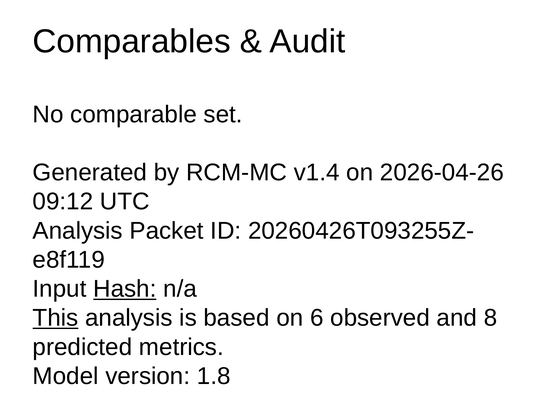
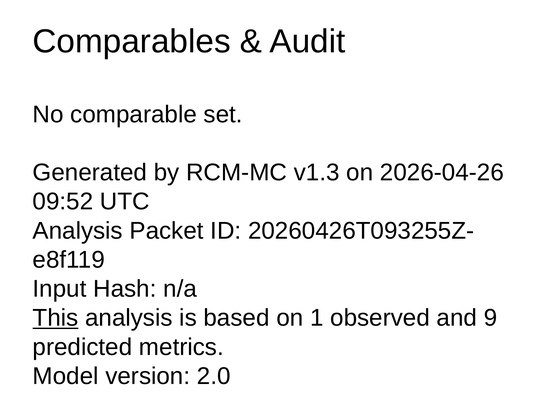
v1.4: v1.4 -> v1.3
09:12: 09:12 -> 09:52
Hash underline: present -> none
6: 6 -> 1
8: 8 -> 9
1.8: 1.8 -> 2.0
